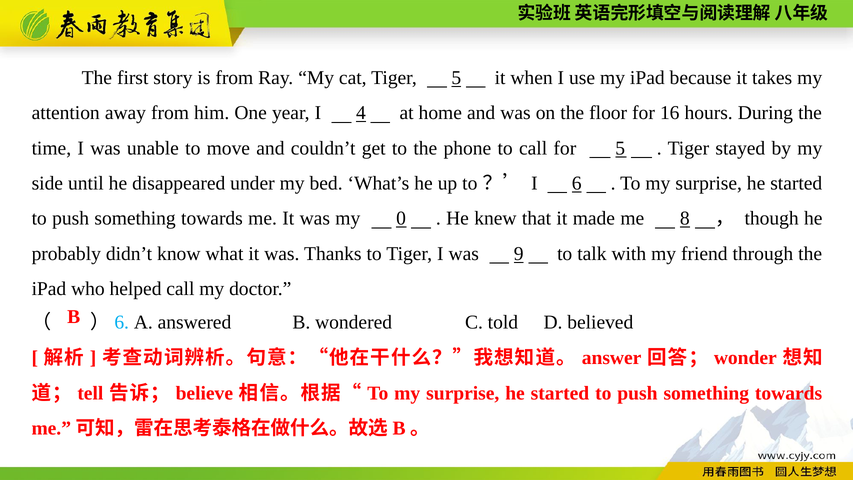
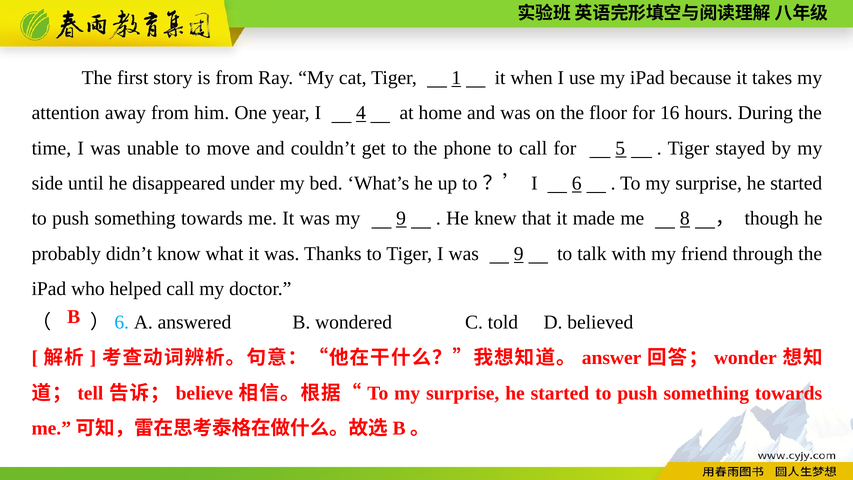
Tiger 5: 5 -> 1
my 0: 0 -> 9
